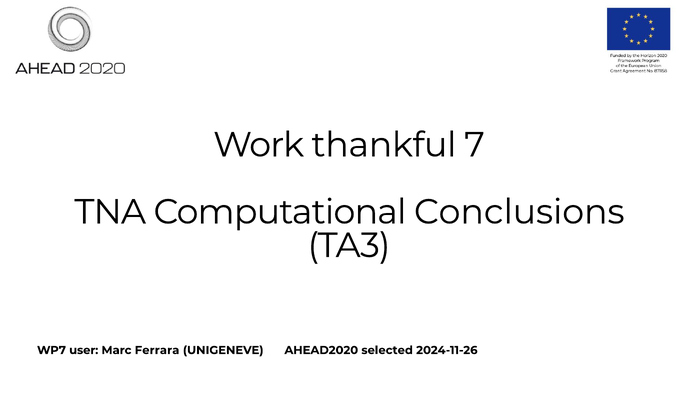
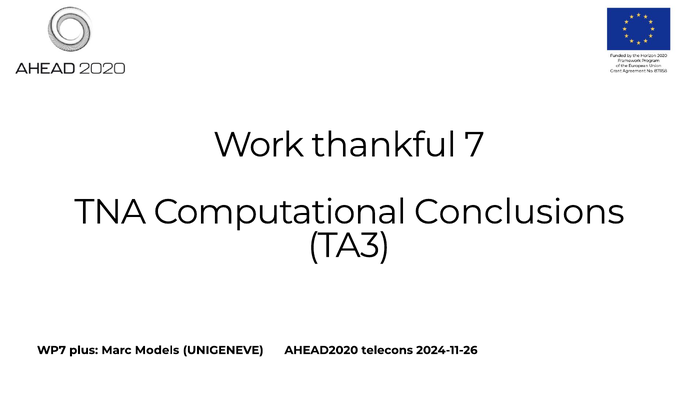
user: user -> plus
Ferrara: Ferrara -> Models
selected: selected -> telecons
